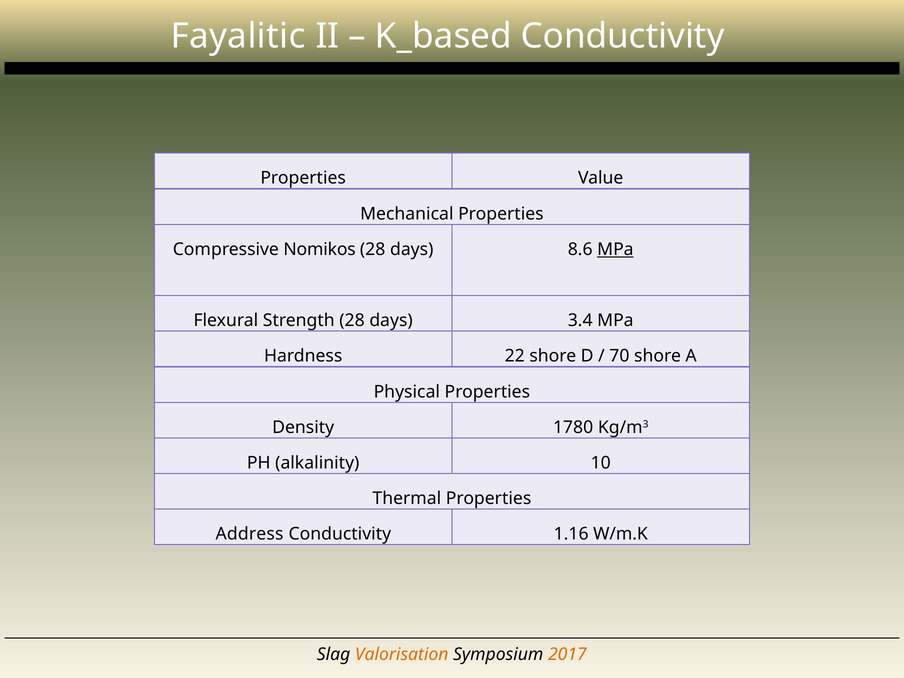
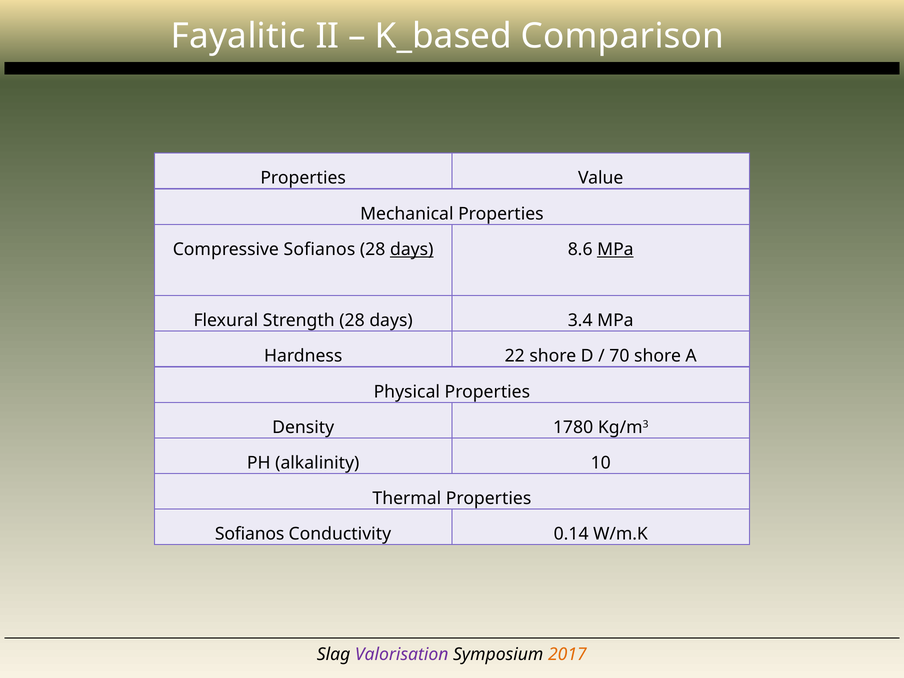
K_based Conductivity: Conductivity -> Comparison
Compressive Nomikos: Nomikos -> Sofianos
days at (412, 249) underline: none -> present
Address at (249, 534): Address -> Sofianos
1.16: 1.16 -> 0.14
Valorisation colour: orange -> purple
